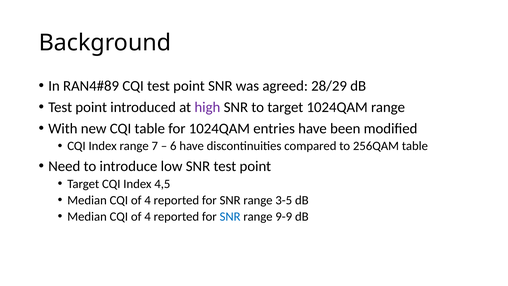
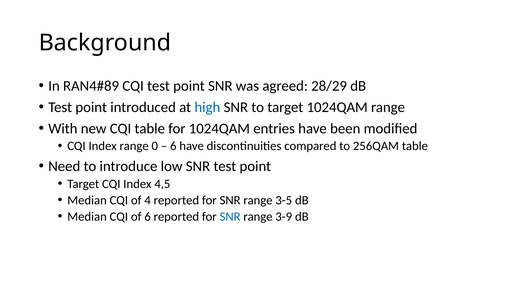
high colour: purple -> blue
7: 7 -> 0
4 at (148, 216): 4 -> 6
9-9: 9-9 -> 3-9
